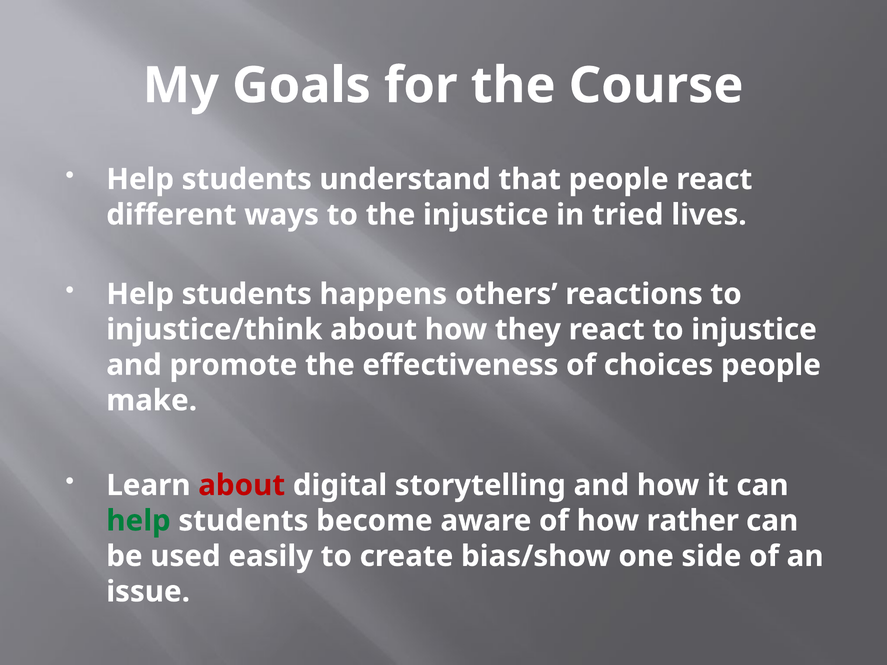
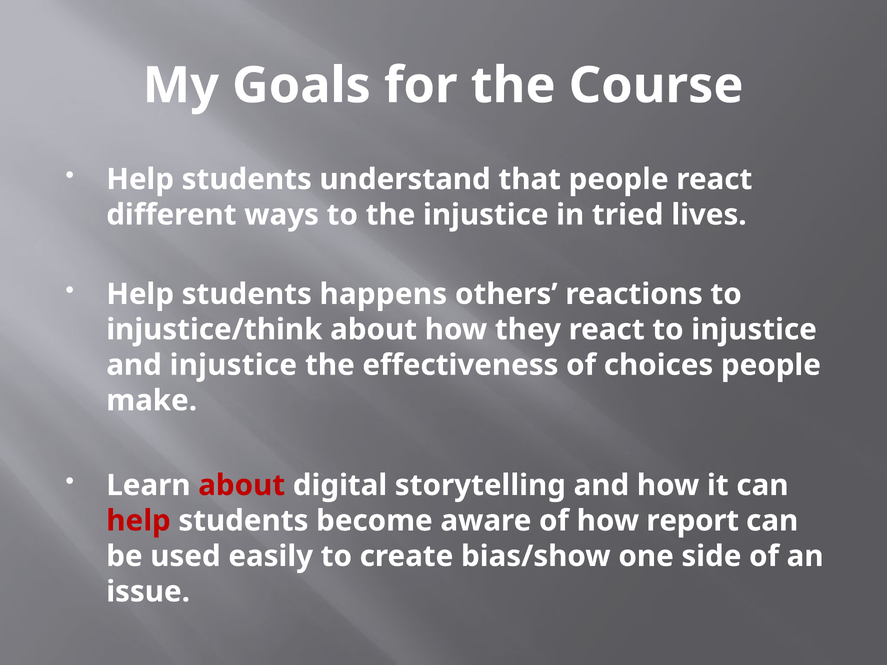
and promote: promote -> injustice
help at (138, 521) colour: green -> red
rather: rather -> report
